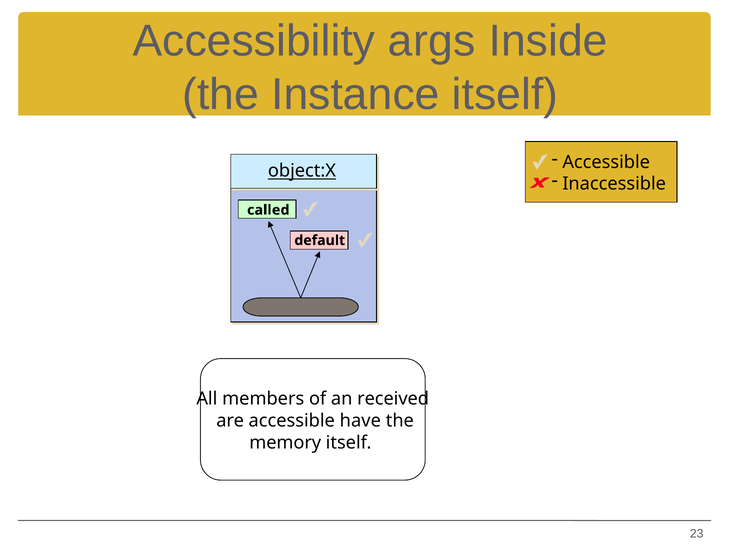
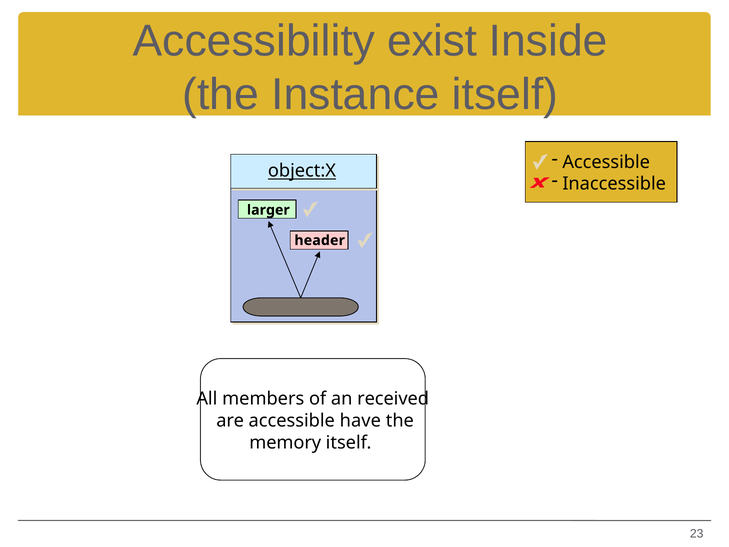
args: args -> exist
called: called -> larger
default: default -> header
